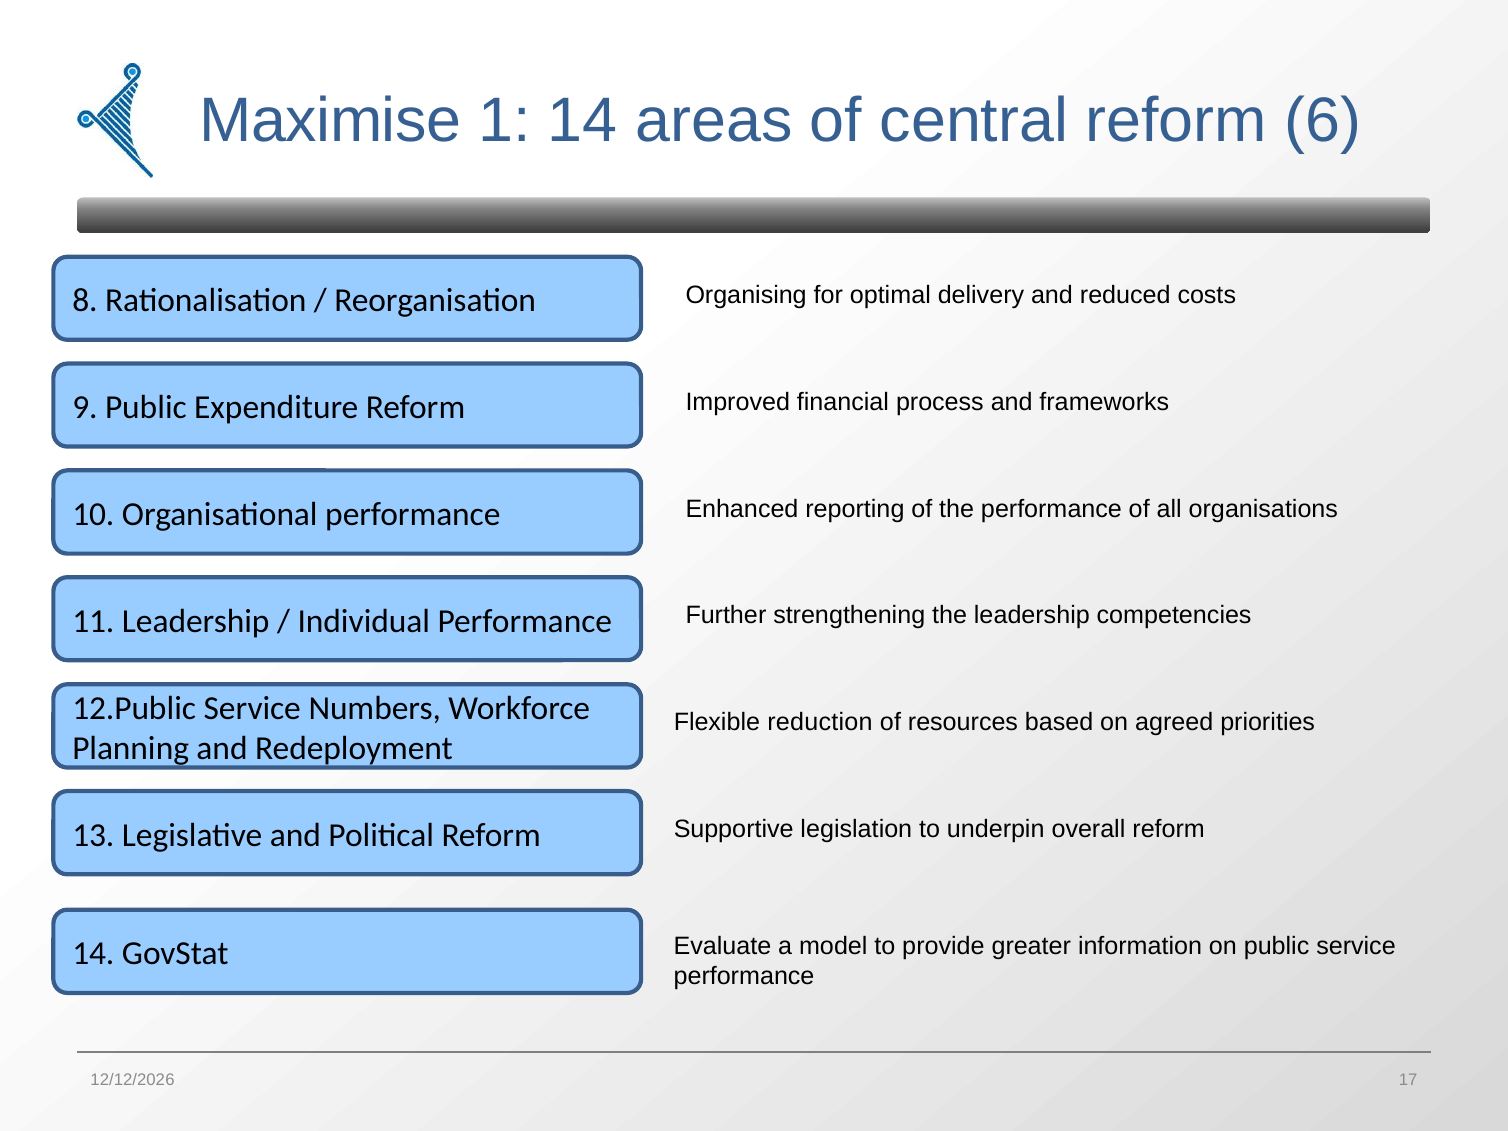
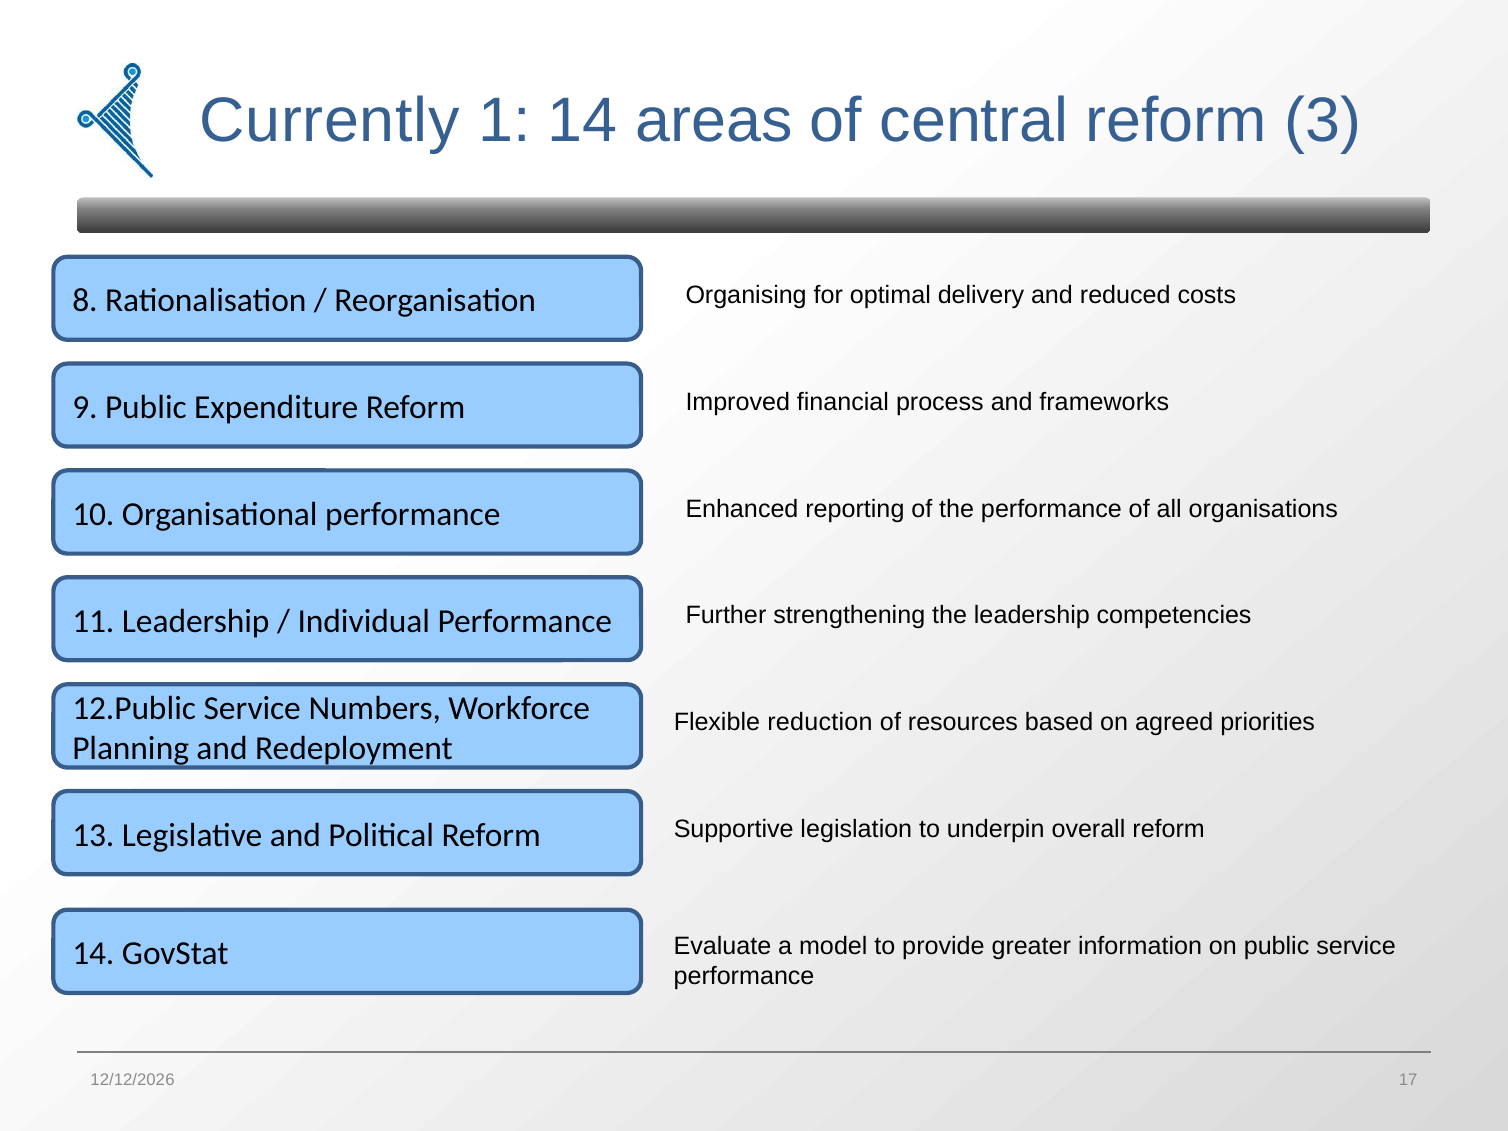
Maximise: Maximise -> Currently
6: 6 -> 3
